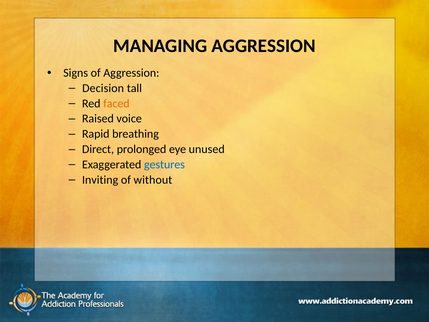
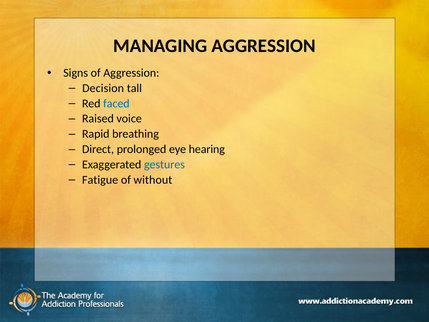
faced colour: orange -> blue
unused: unused -> hearing
Inviting: Inviting -> Fatigue
